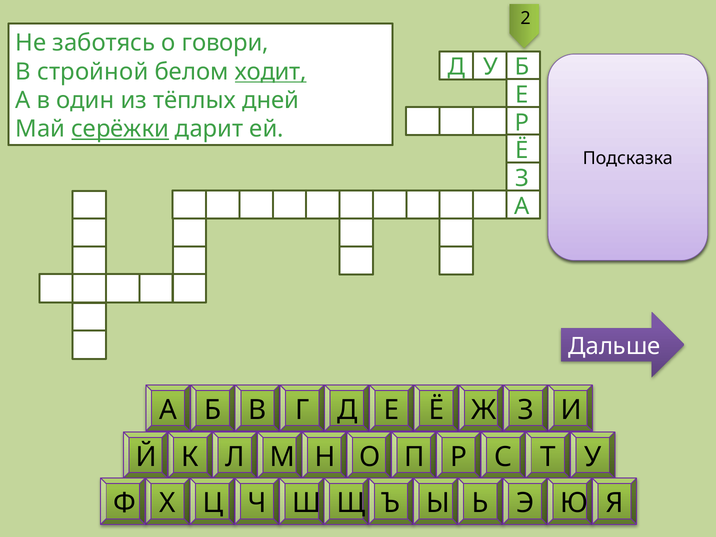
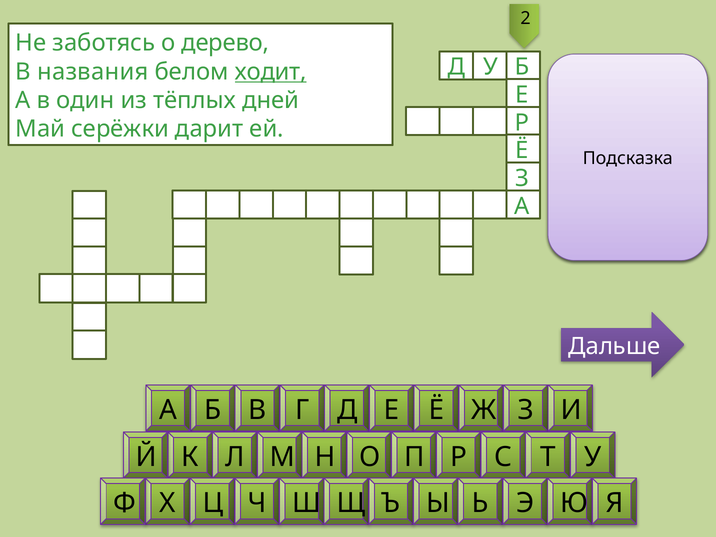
говори: говори -> дерево
стройной: стройной -> названия
серёжки underline: present -> none
